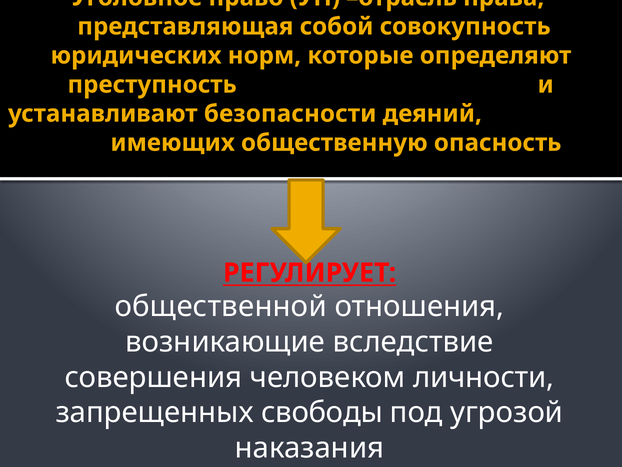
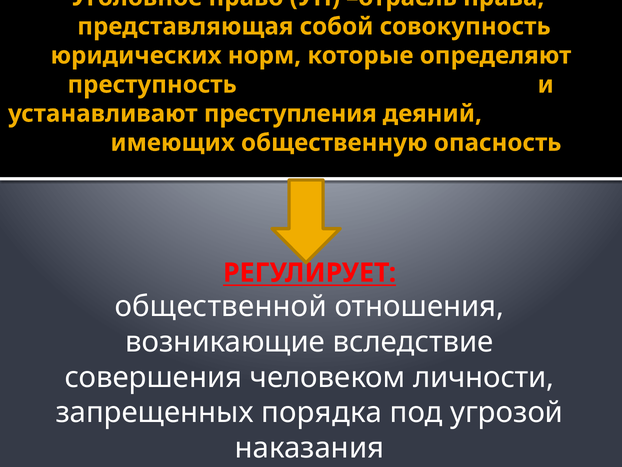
безопасности: безопасности -> преступления
свободы: свободы -> порядка
